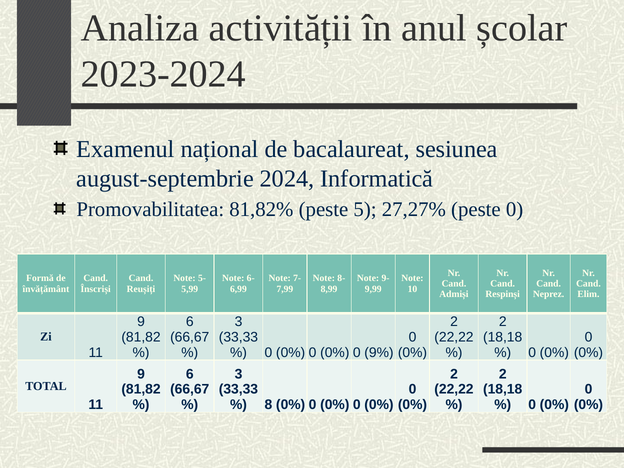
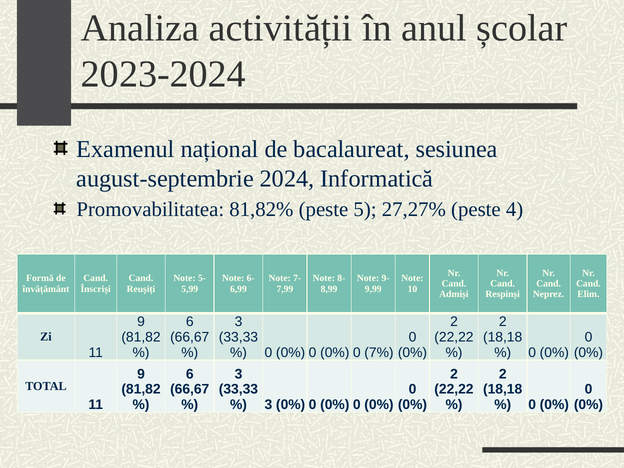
peste 0: 0 -> 4
9%: 9% -> 7%
8 at (268, 405): 8 -> 3
